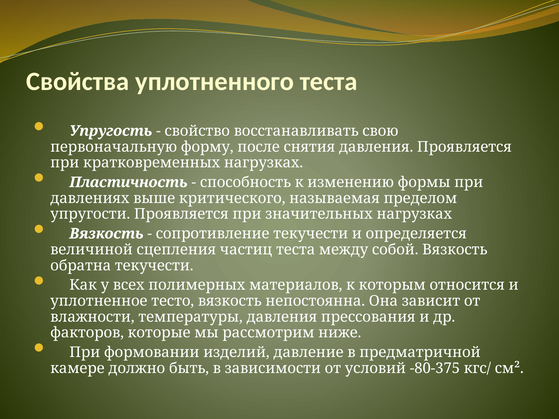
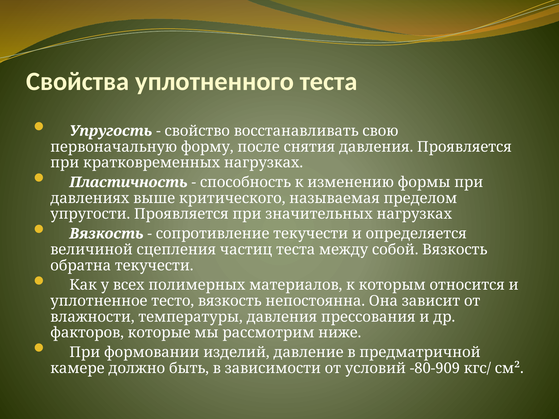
-80-375: -80-375 -> -80-909
